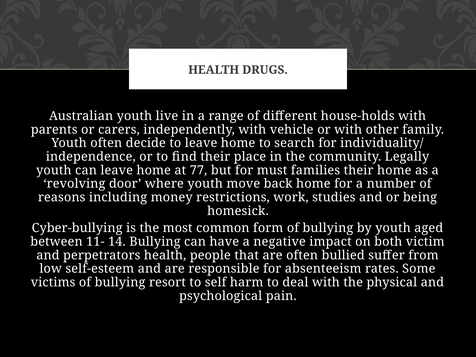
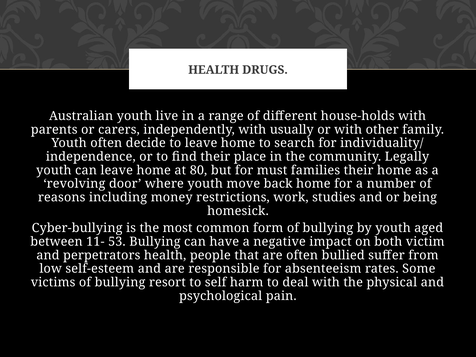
vehicle: vehicle -> usually
77: 77 -> 80
14: 14 -> 53
